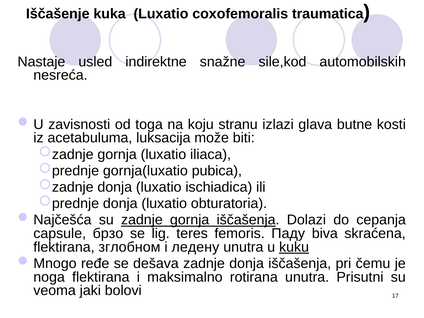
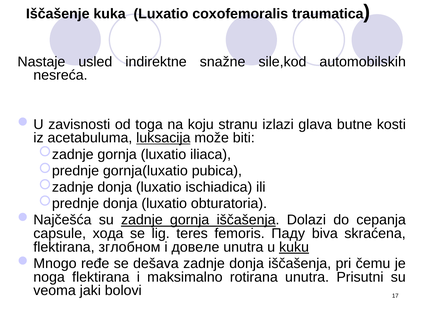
luksacija underline: none -> present
брзо: брзо -> хода
ледену: ледену -> довеле
